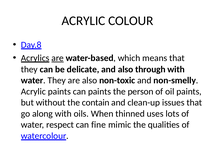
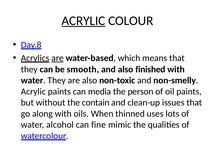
ACRYLIC at (83, 21) underline: none -> present
delicate: delicate -> smooth
through: through -> finished
can paints: paints -> media
respect: respect -> alcohol
